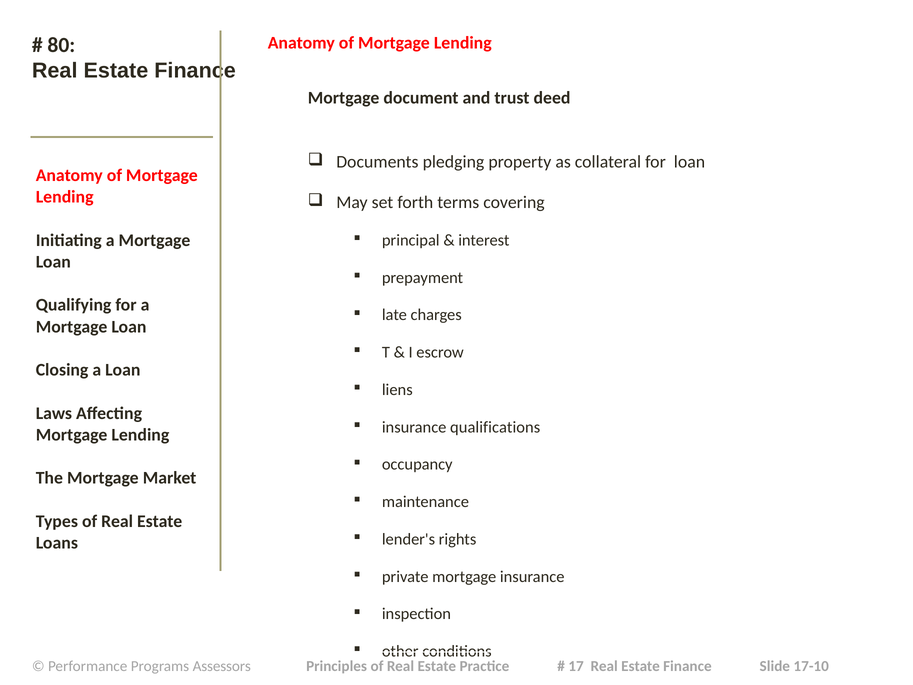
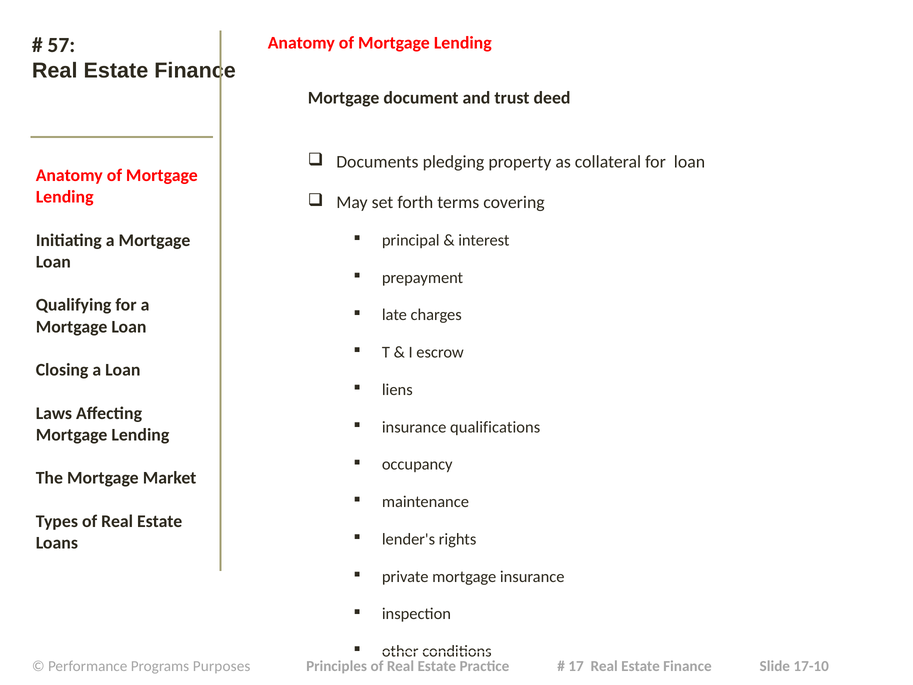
80: 80 -> 57
Assessors: Assessors -> Purposes
